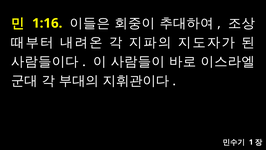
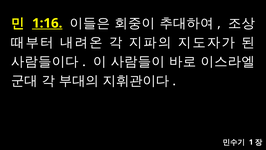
1:16 underline: none -> present
